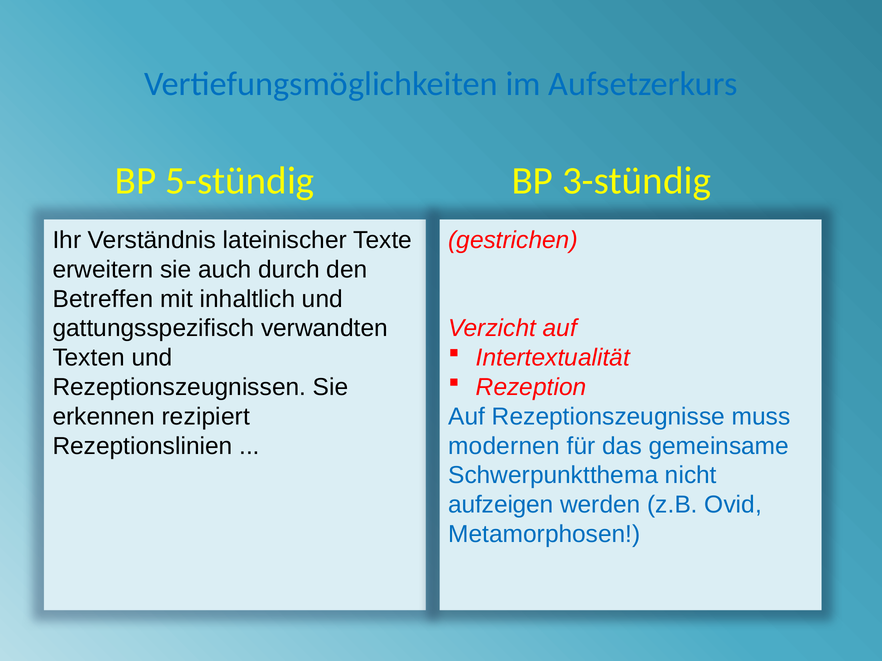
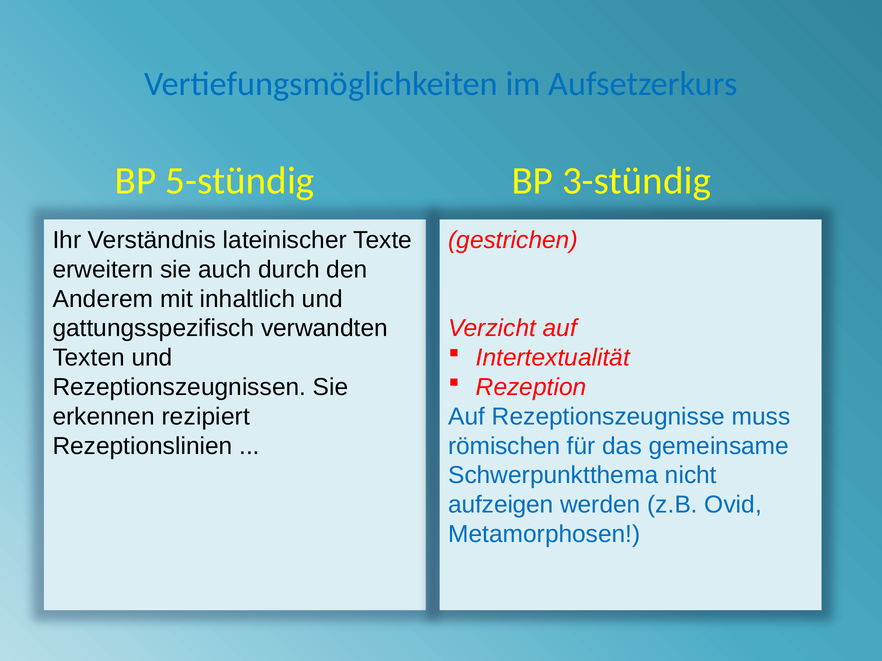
Betreffen: Betreffen -> Anderem
modernen: modernen -> römischen
